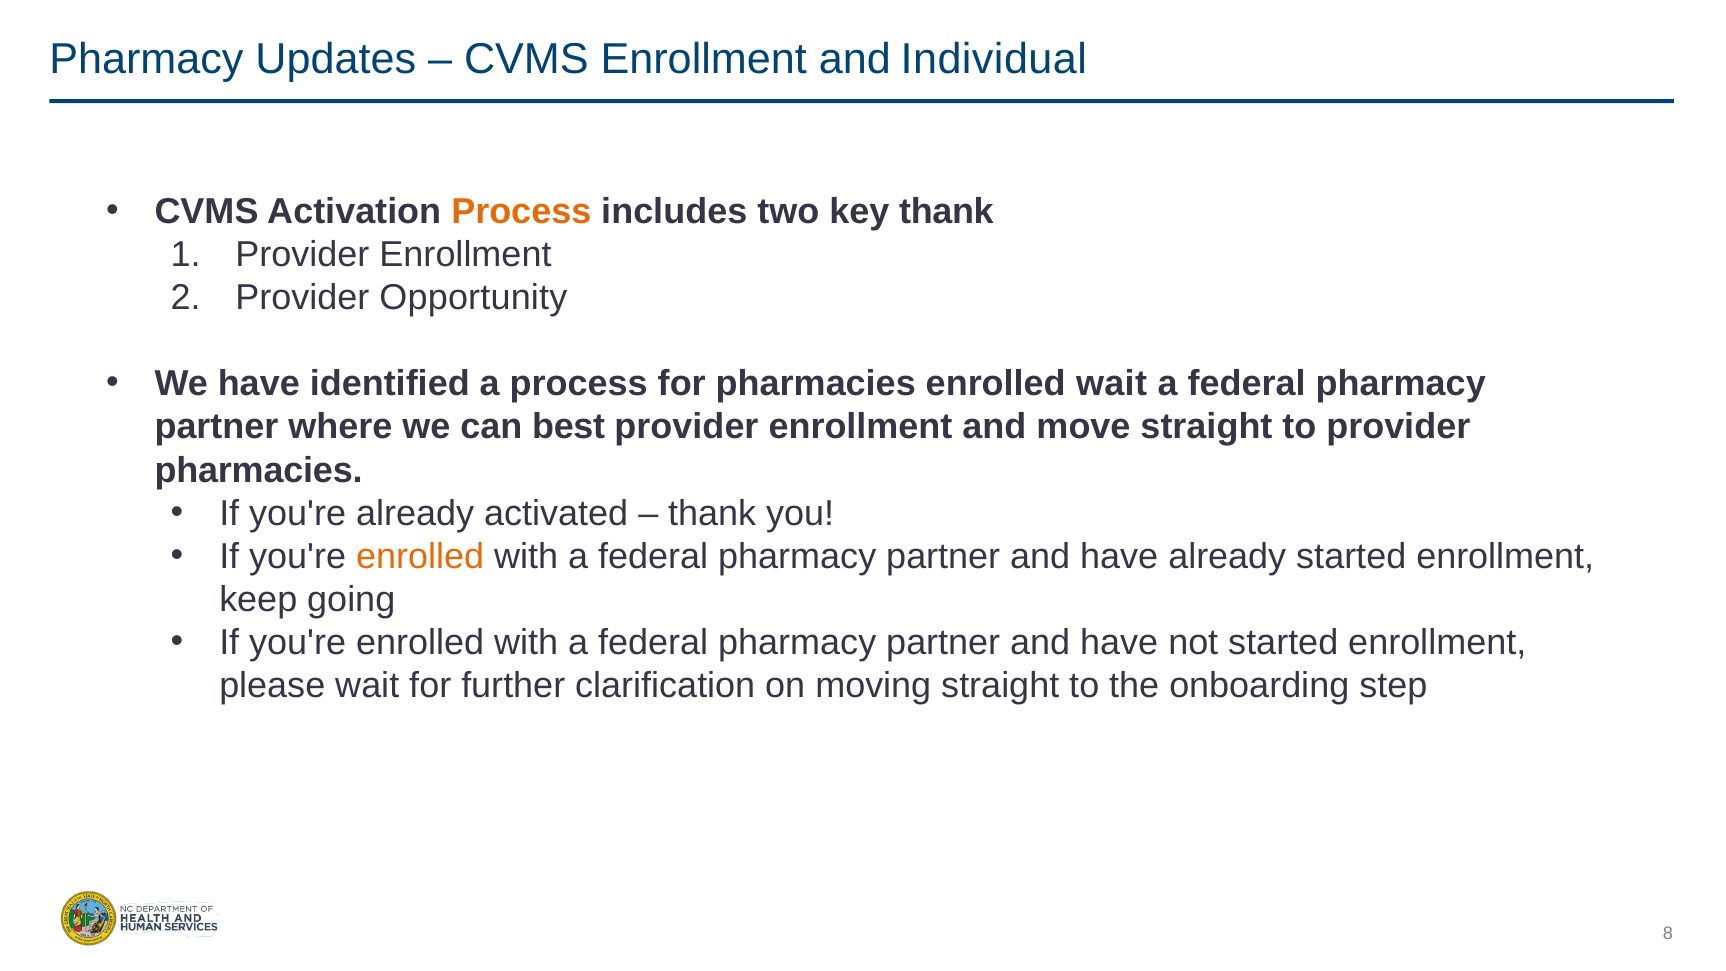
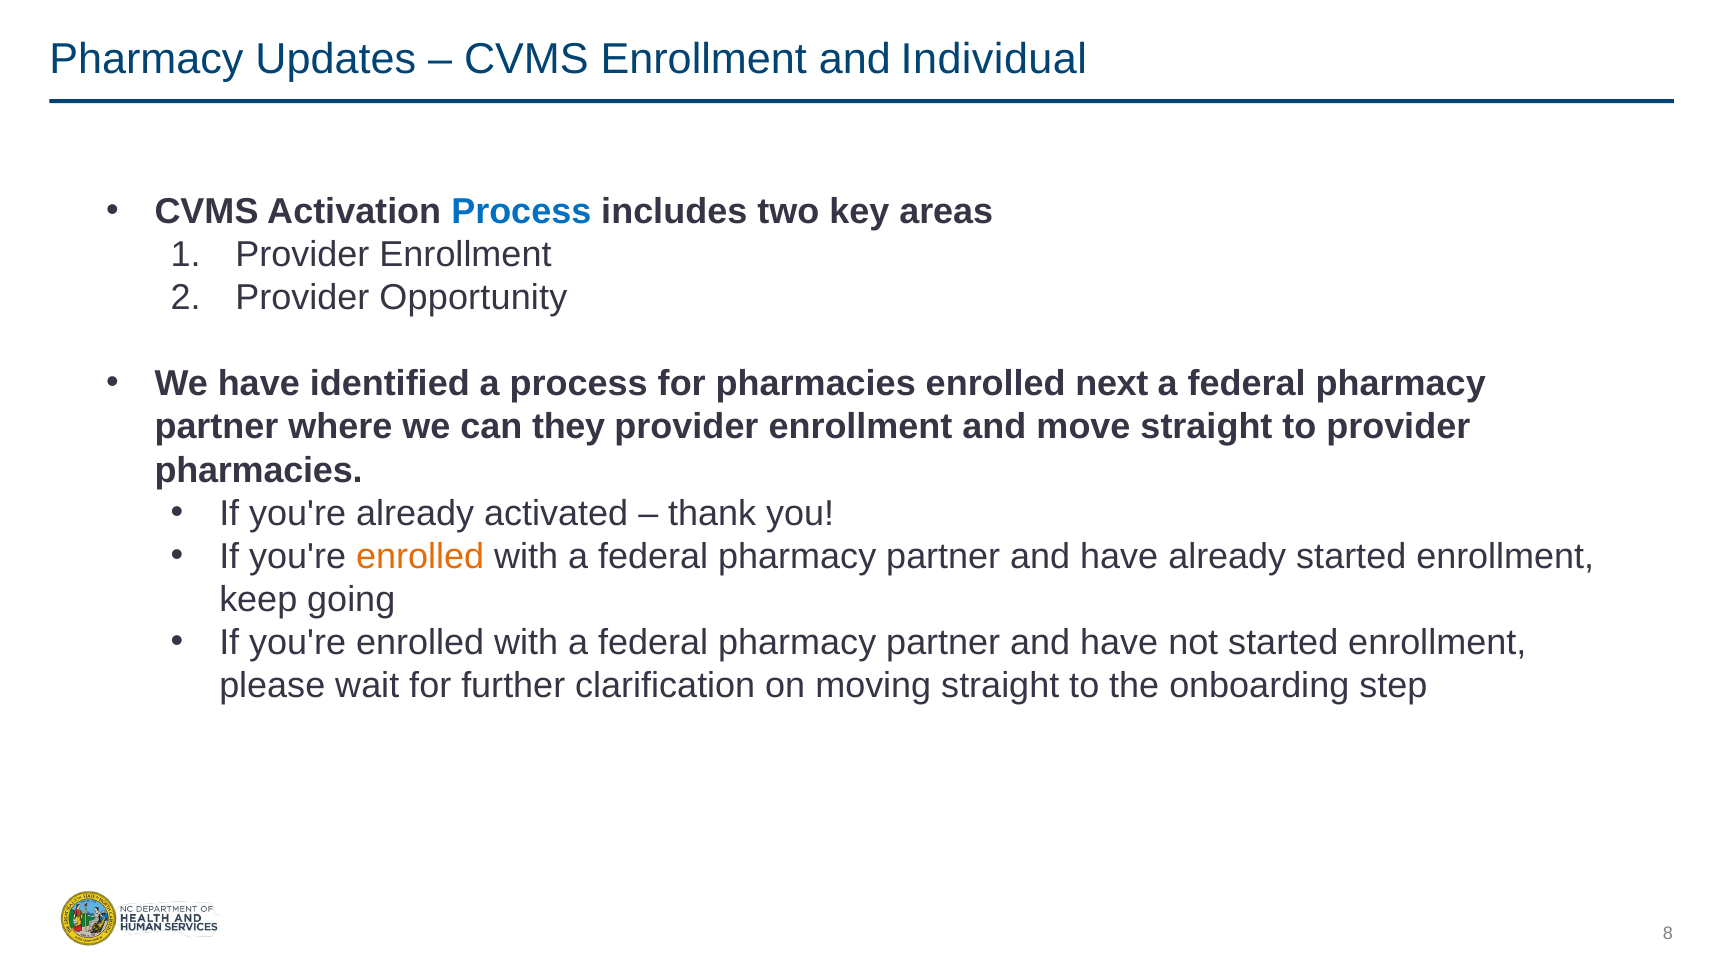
Process at (521, 211) colour: orange -> blue
key thank: thank -> areas
enrolled wait: wait -> next
best: best -> they
